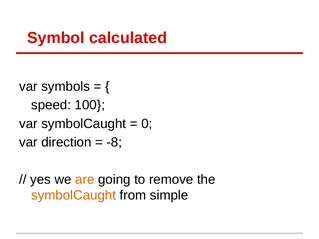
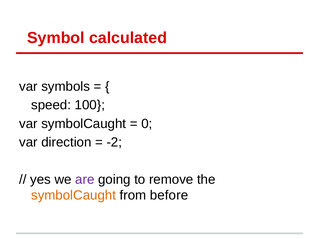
-8: -8 -> -2
are colour: orange -> purple
simple: simple -> before
